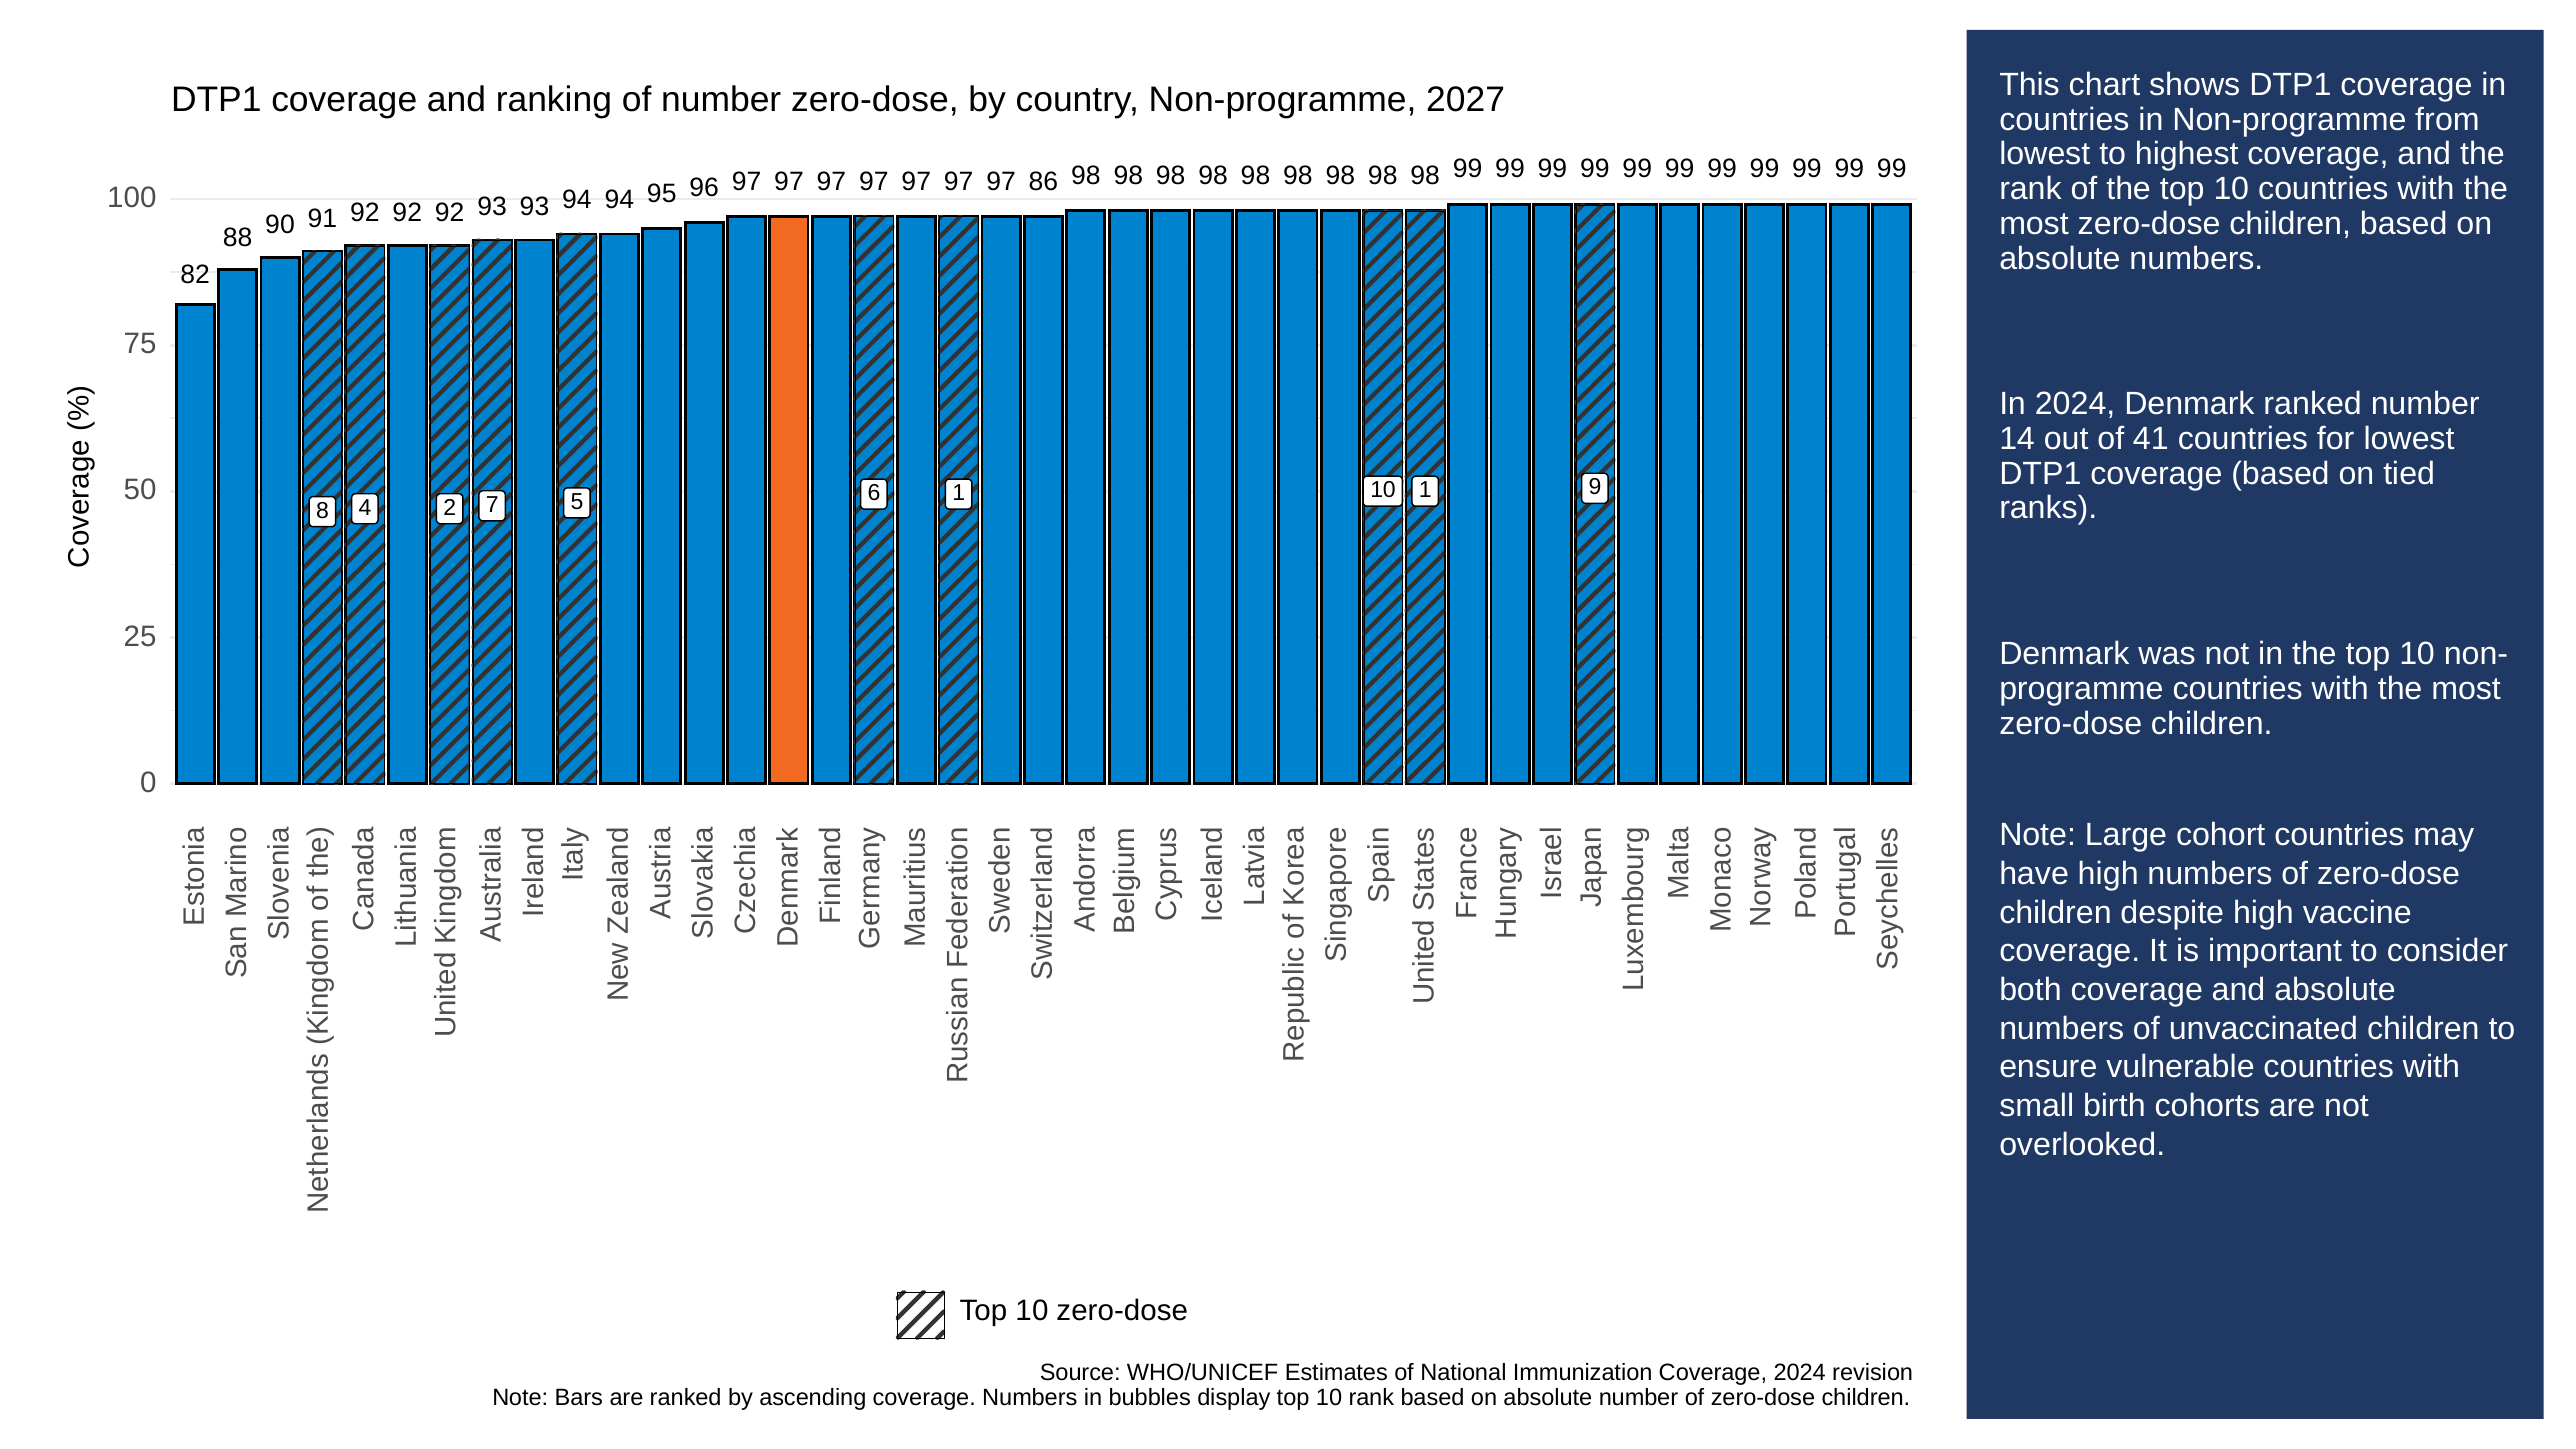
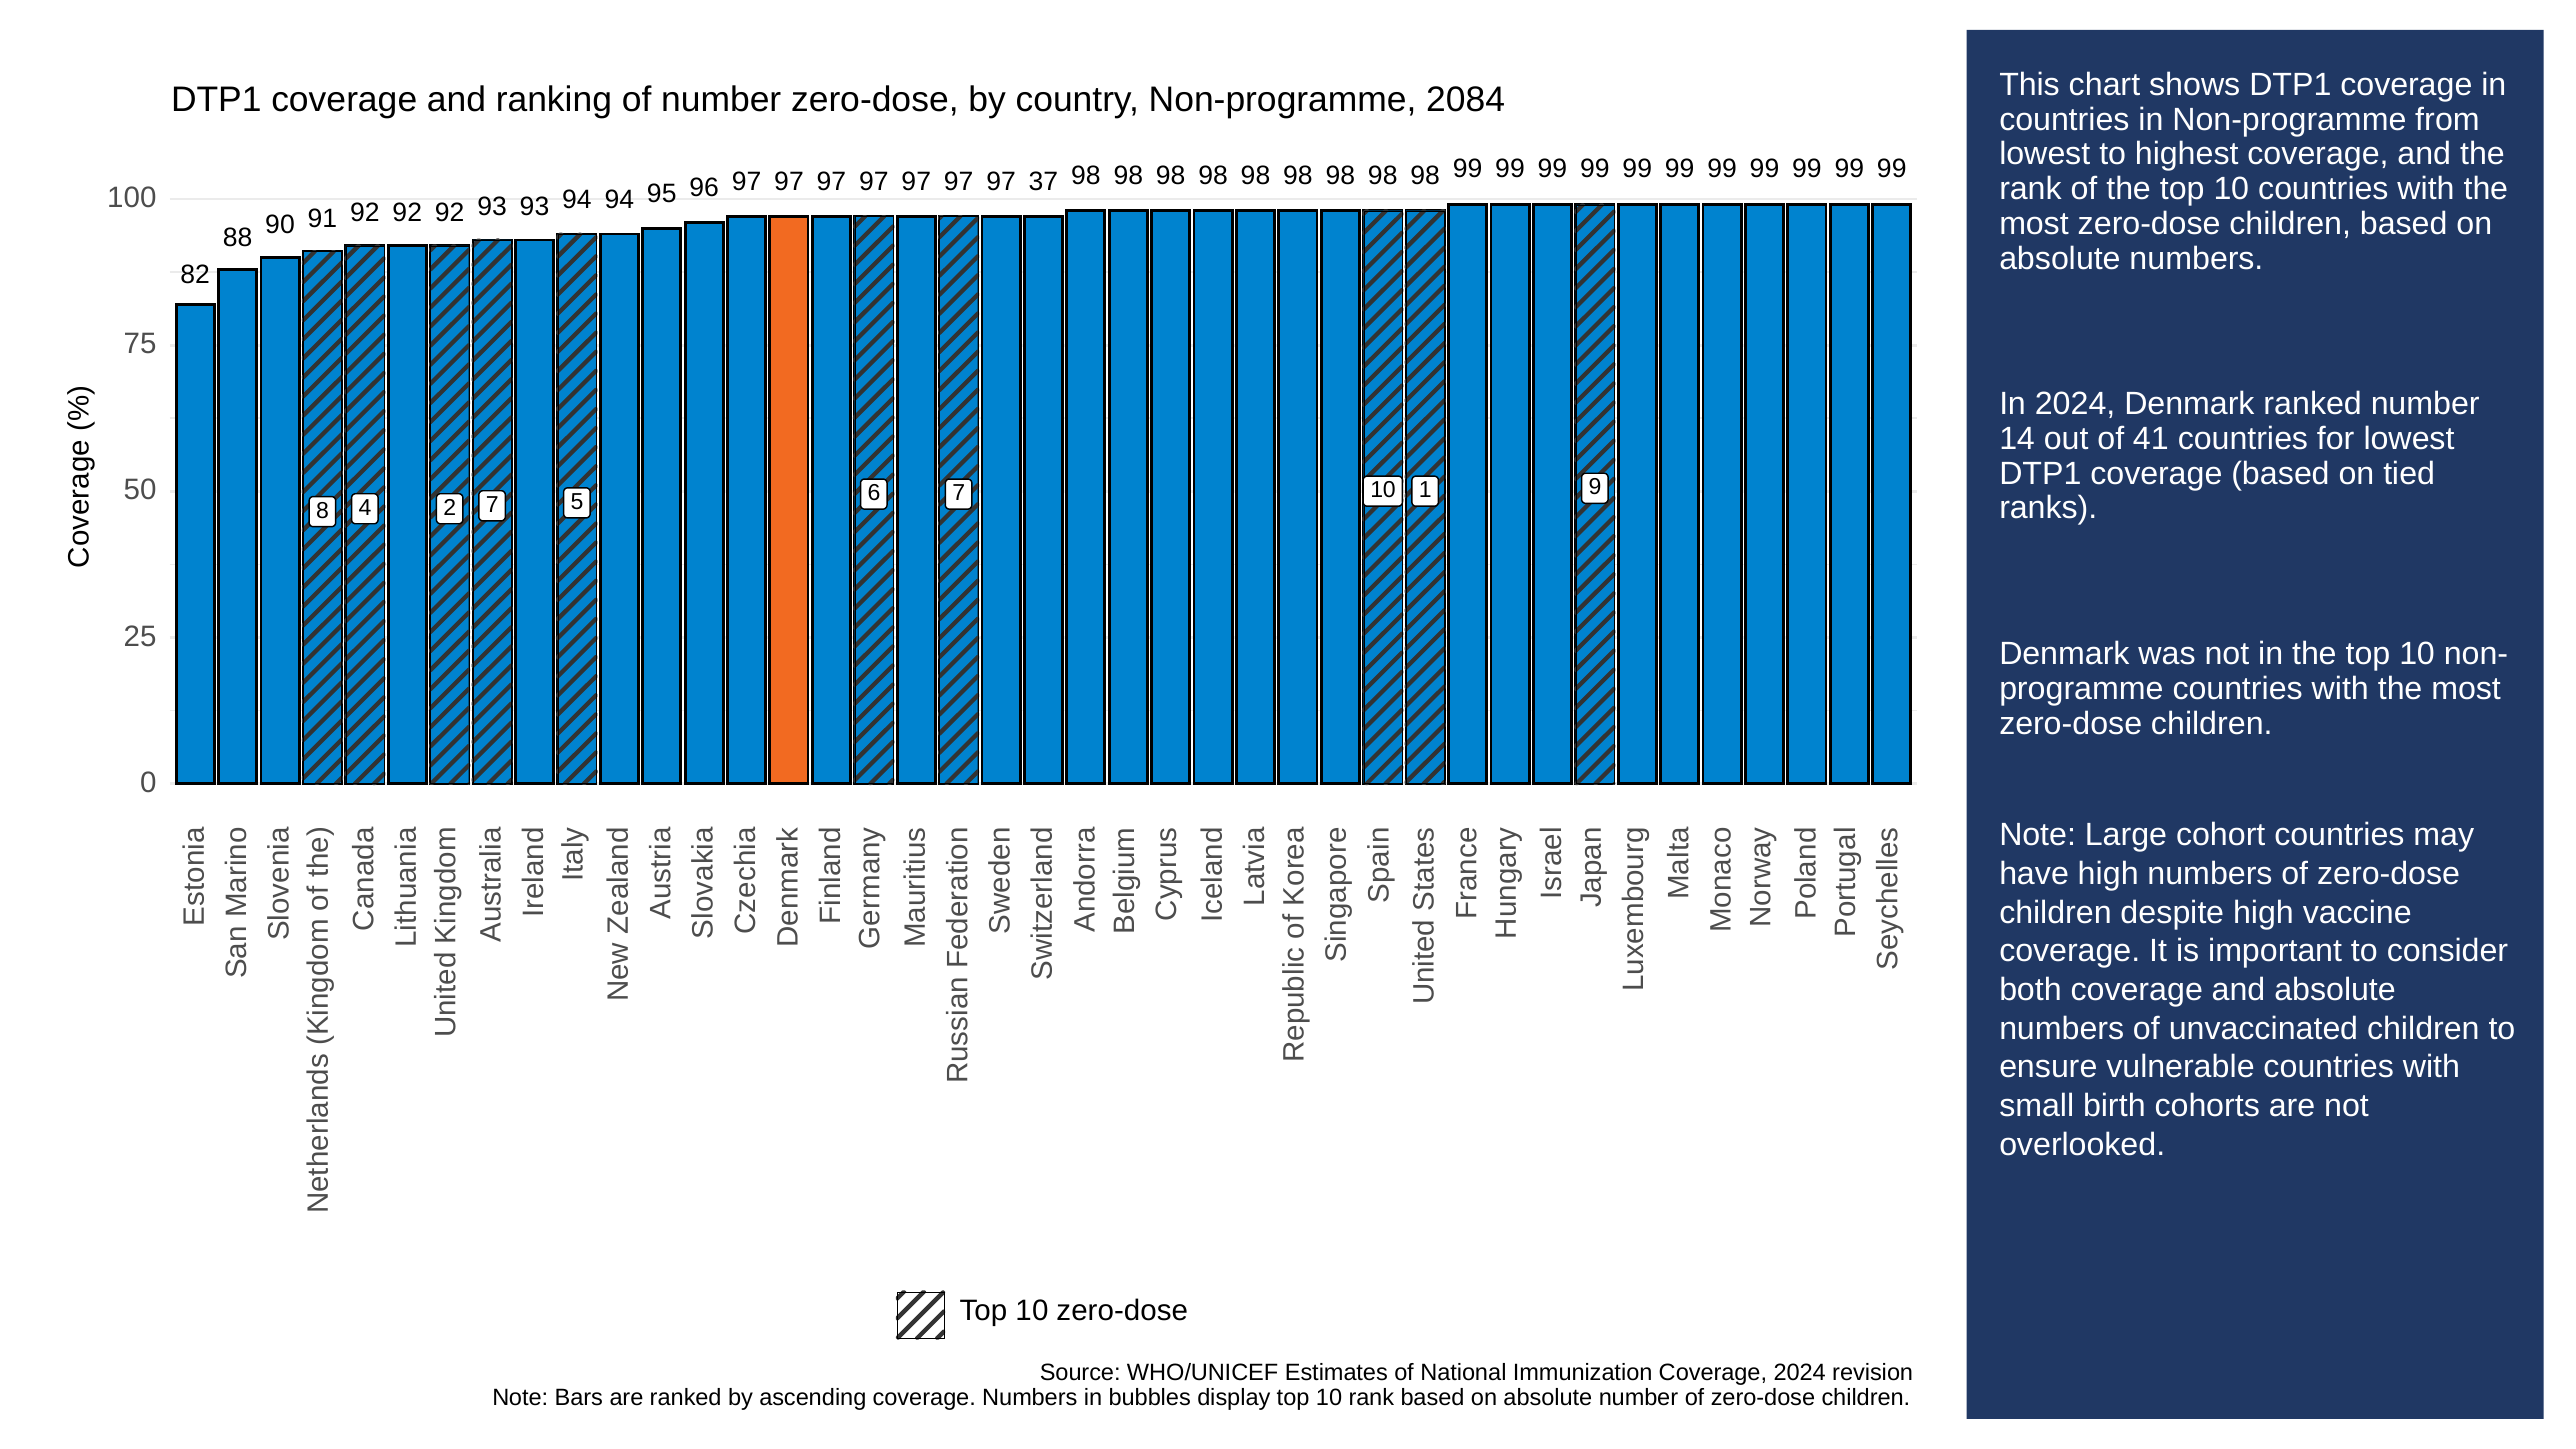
2027: 2027 -> 2084
86: 86 -> 37
5 1: 1 -> 7
